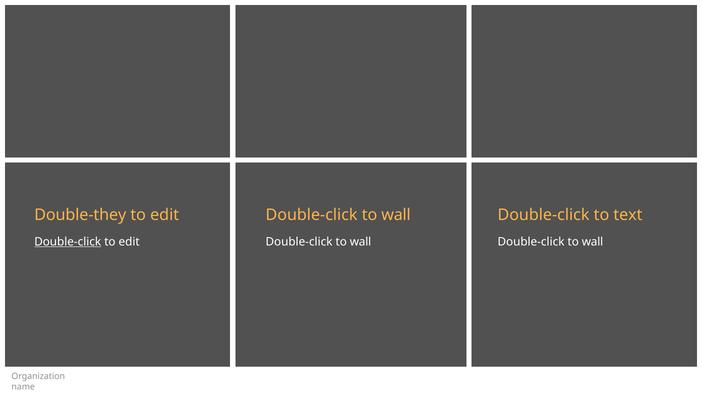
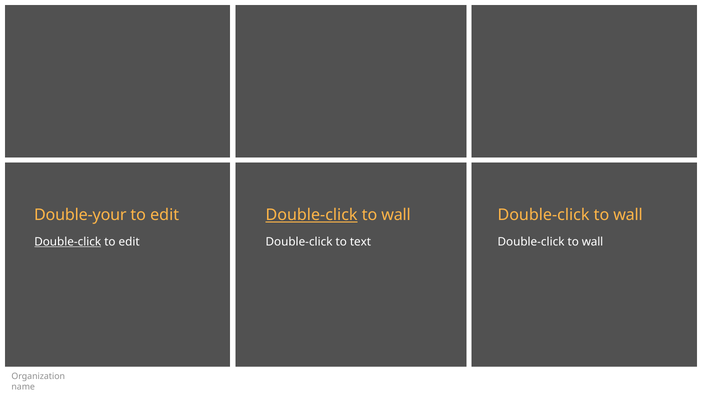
Double-they: Double-they -> Double-your
Double-click at (312, 215) underline: none -> present
text at (628, 215): text -> wall
wall at (361, 242): wall -> text
